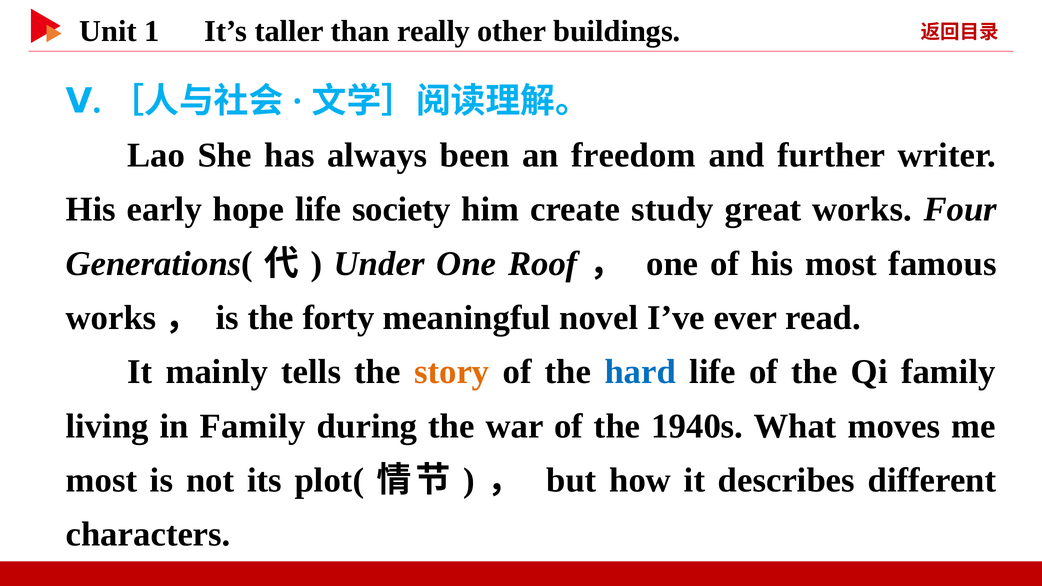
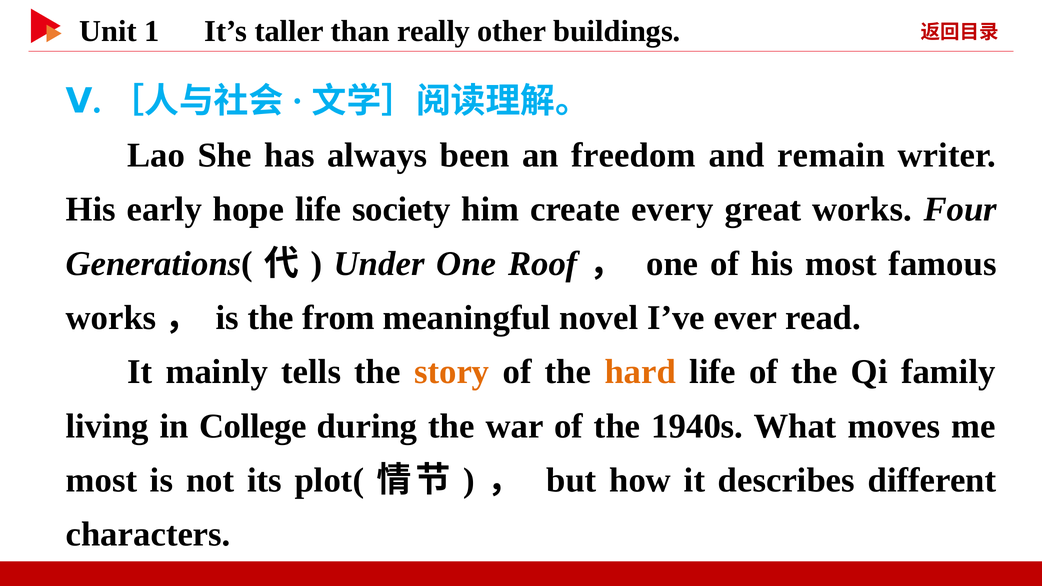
further: further -> remain
study: study -> every
forty: forty -> from
hard colour: blue -> orange
in Family: Family -> College
